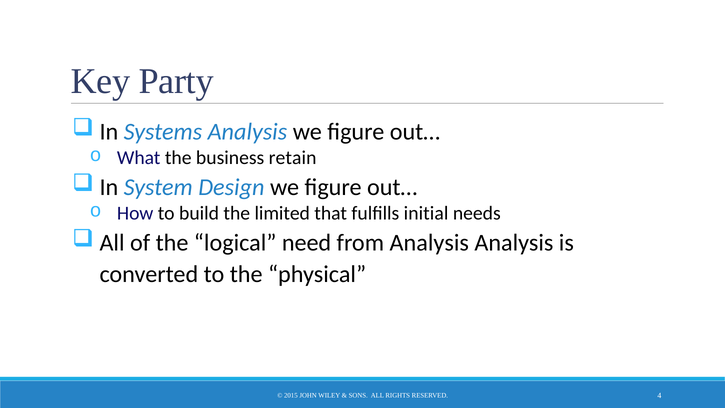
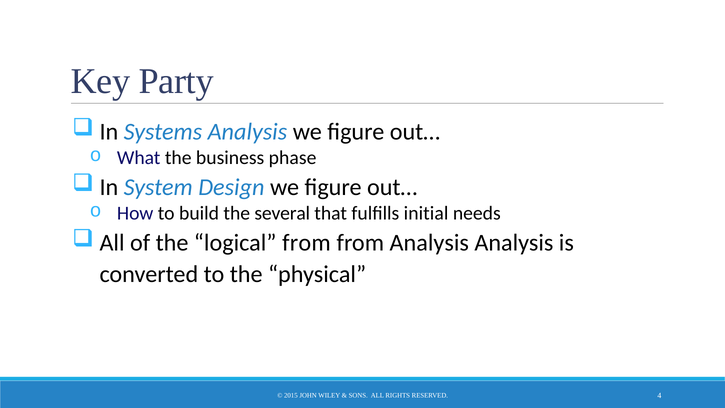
retain: retain -> phase
limited: limited -> several
logical need: need -> from
